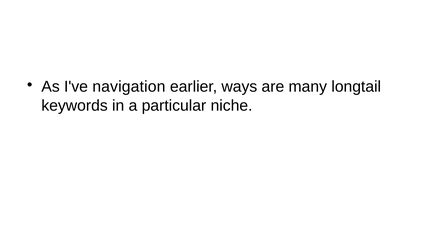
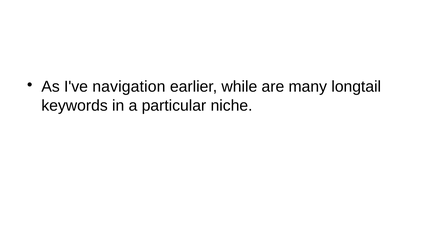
ways: ways -> while
